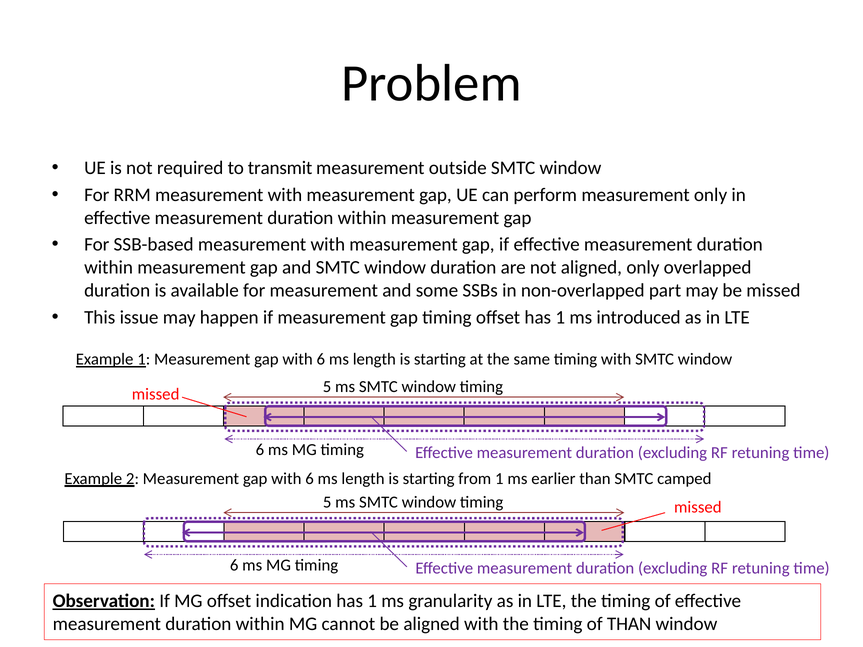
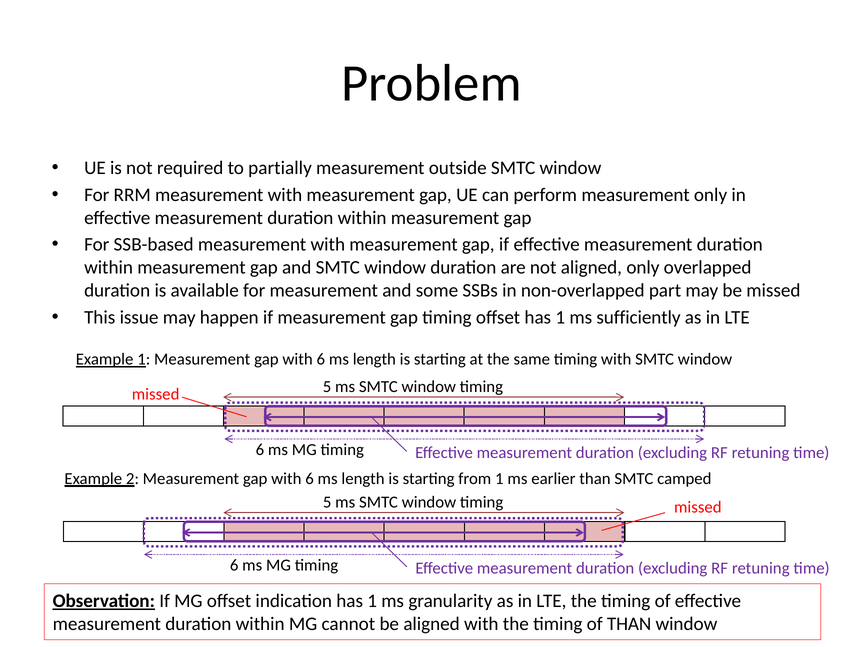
transmit: transmit -> partially
introduced: introduced -> sufficiently
